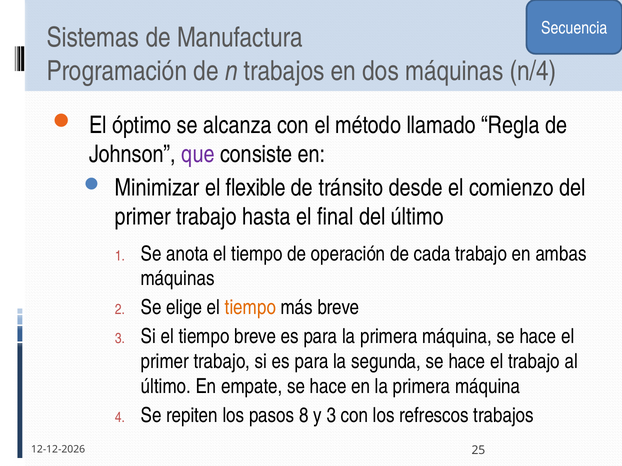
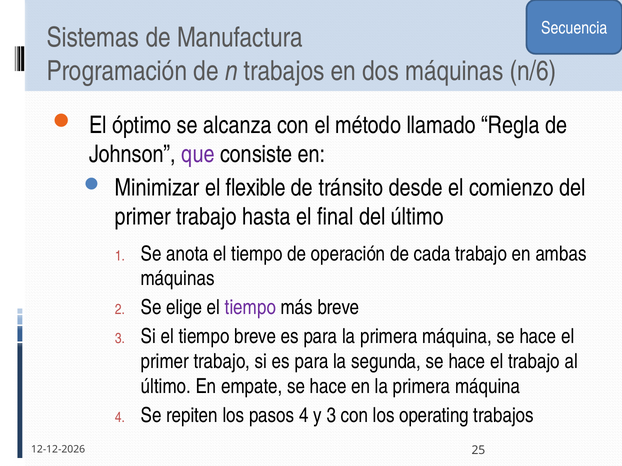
n/4: n/4 -> n/6
tiempo at (250, 308) colour: orange -> purple
pasos 8: 8 -> 4
refrescos: refrescos -> operating
